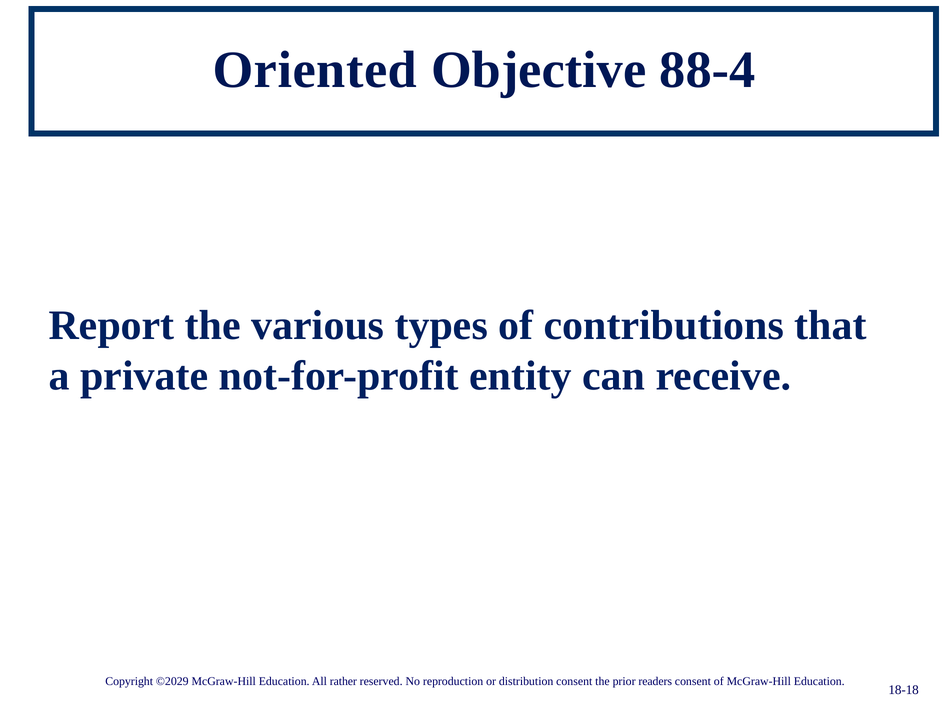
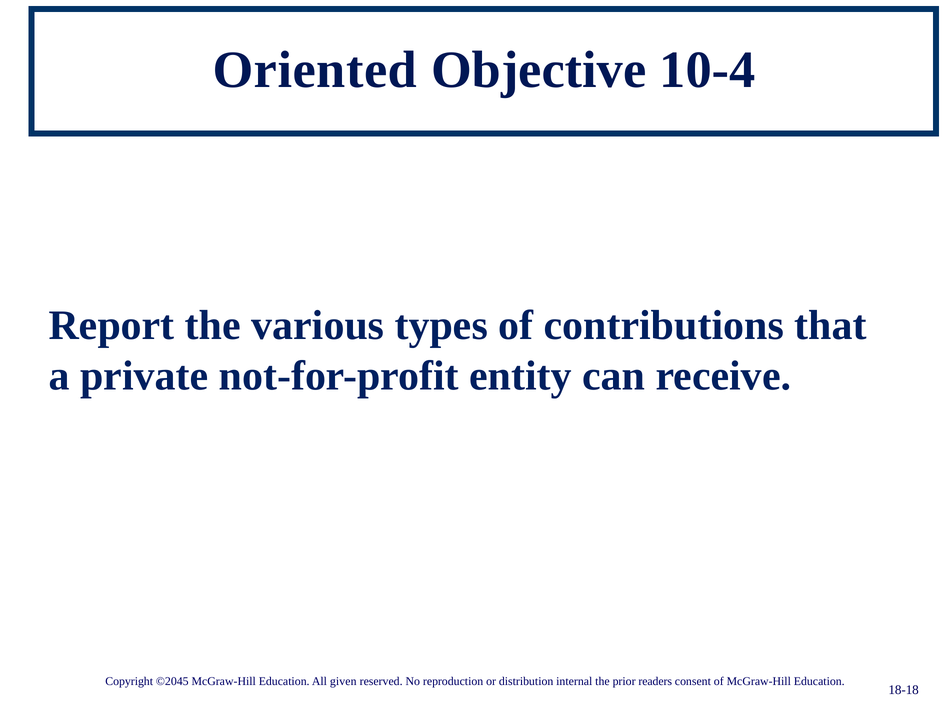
88-4: 88-4 -> 10-4
©2029: ©2029 -> ©2045
rather: rather -> given
distribution consent: consent -> internal
